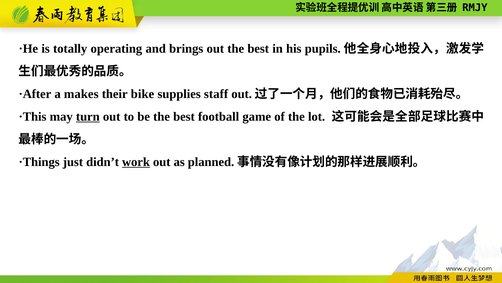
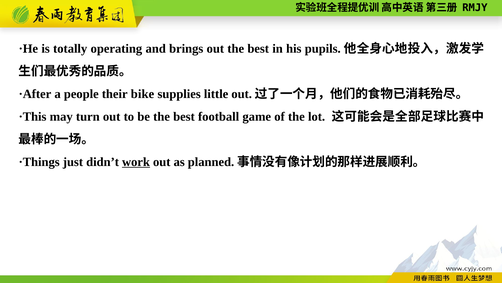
makes: makes -> people
staff: staff -> little
turn underline: present -> none
